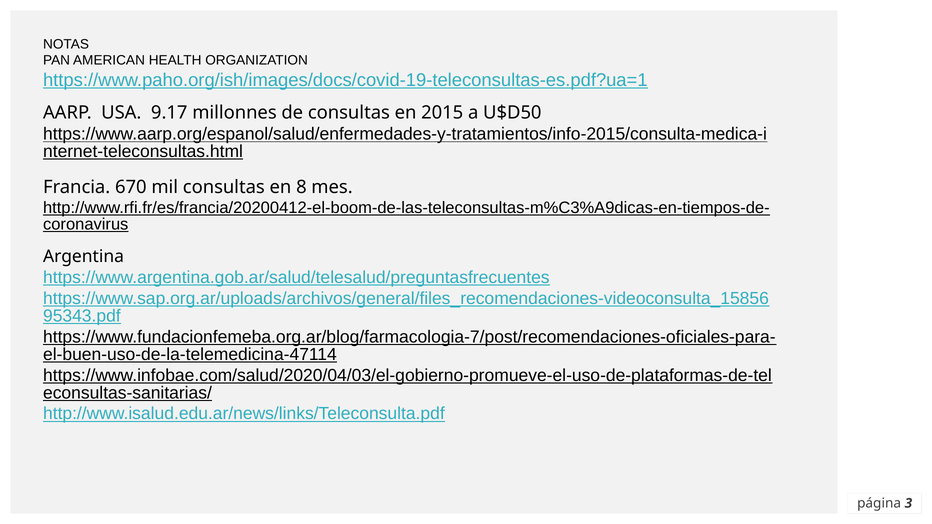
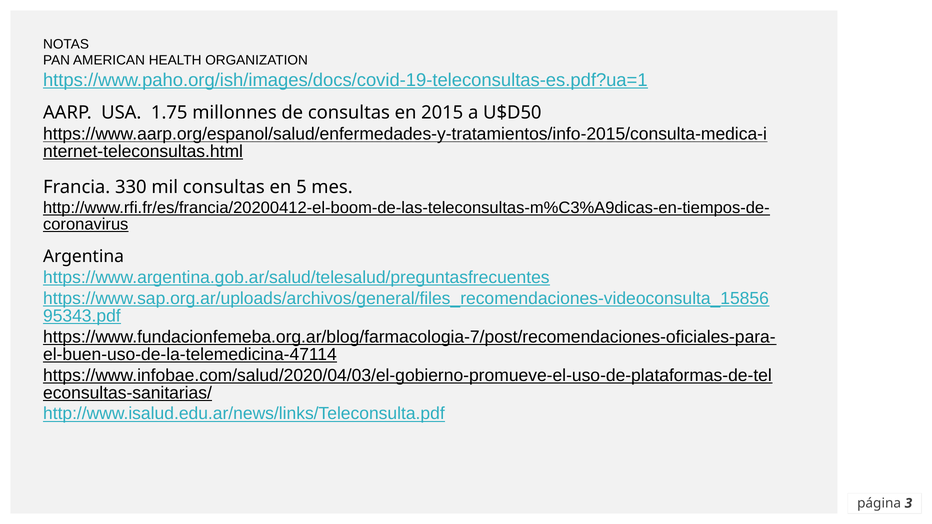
9.17: 9.17 -> 1.75
670: 670 -> 330
8: 8 -> 5
